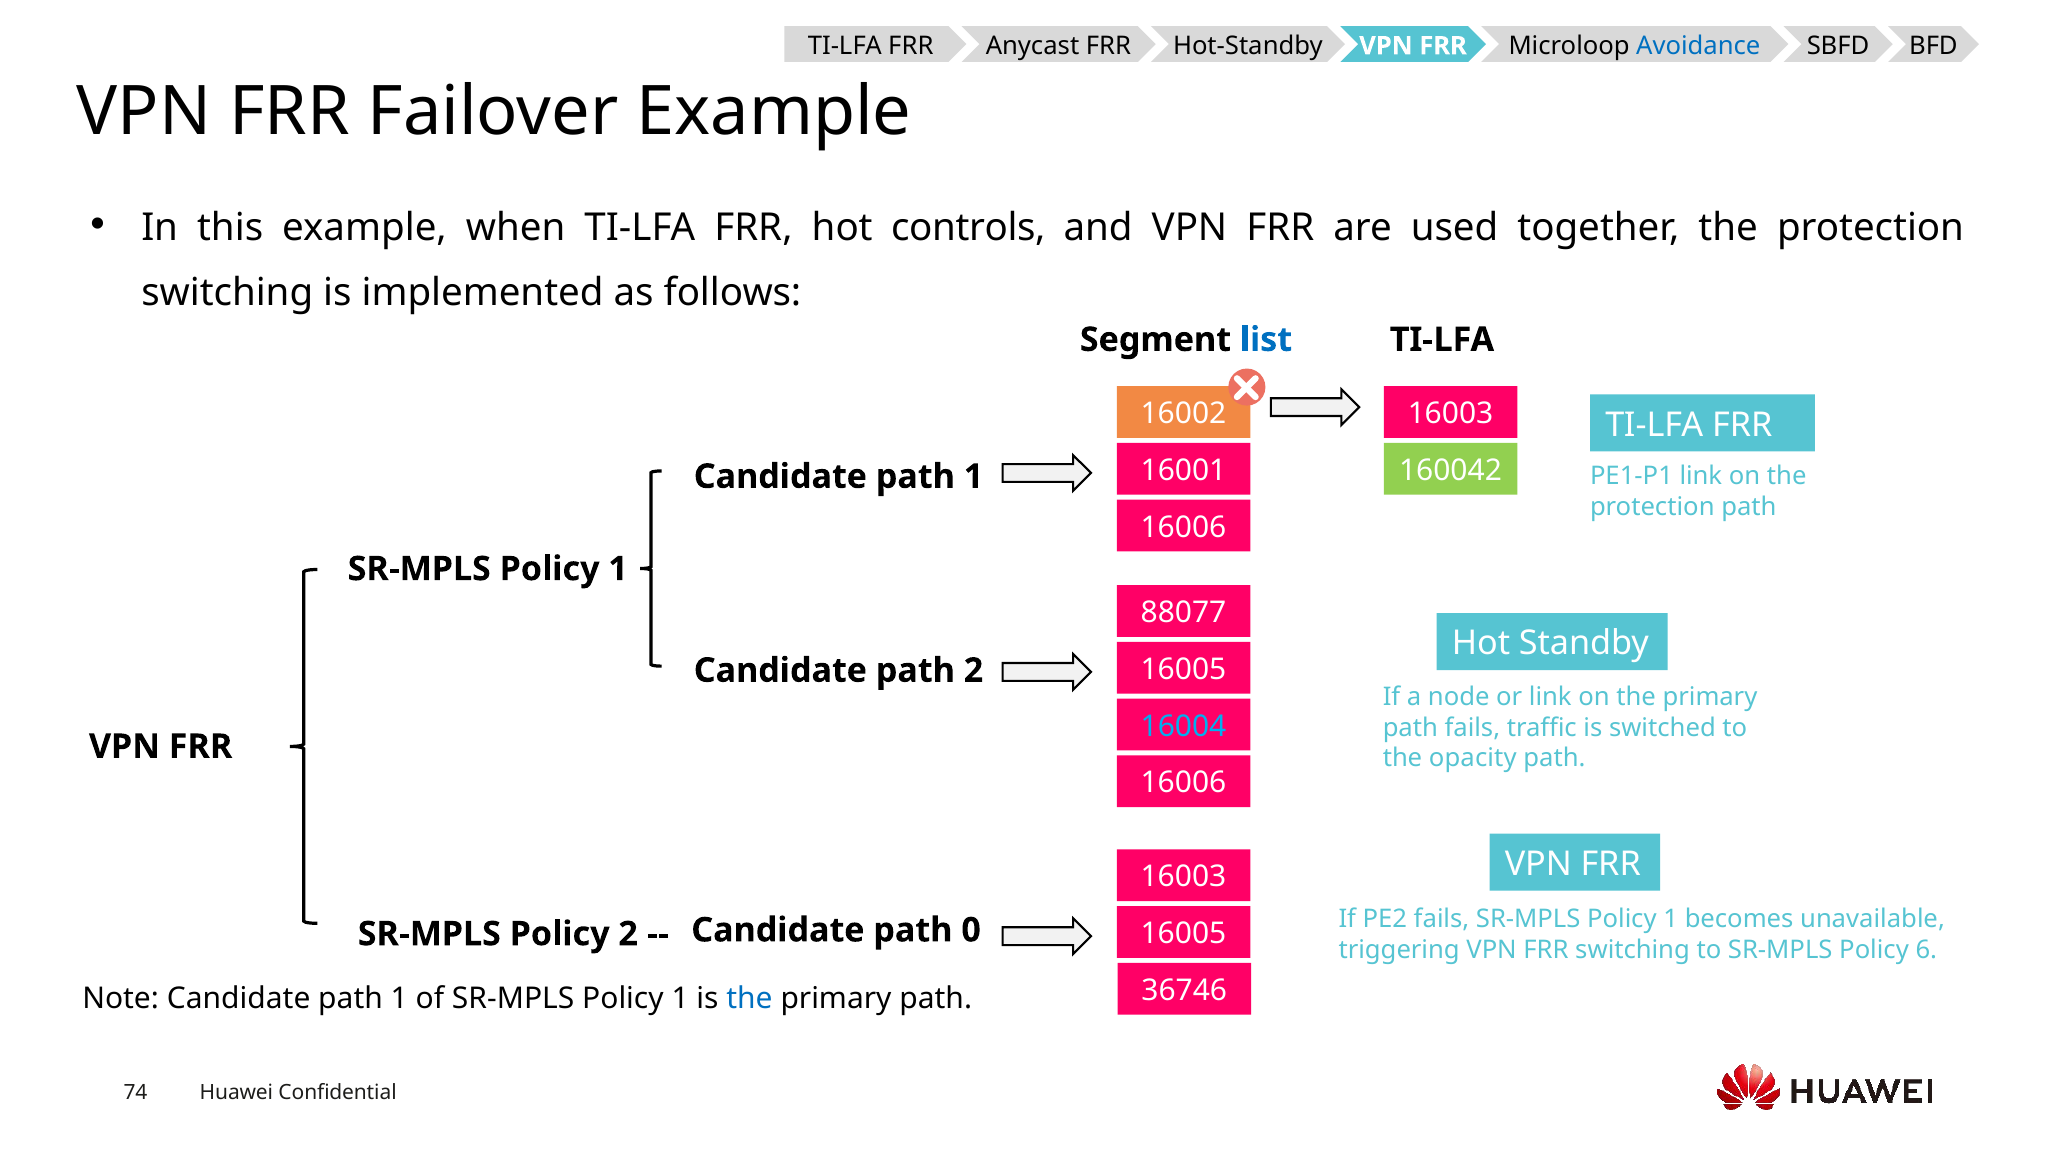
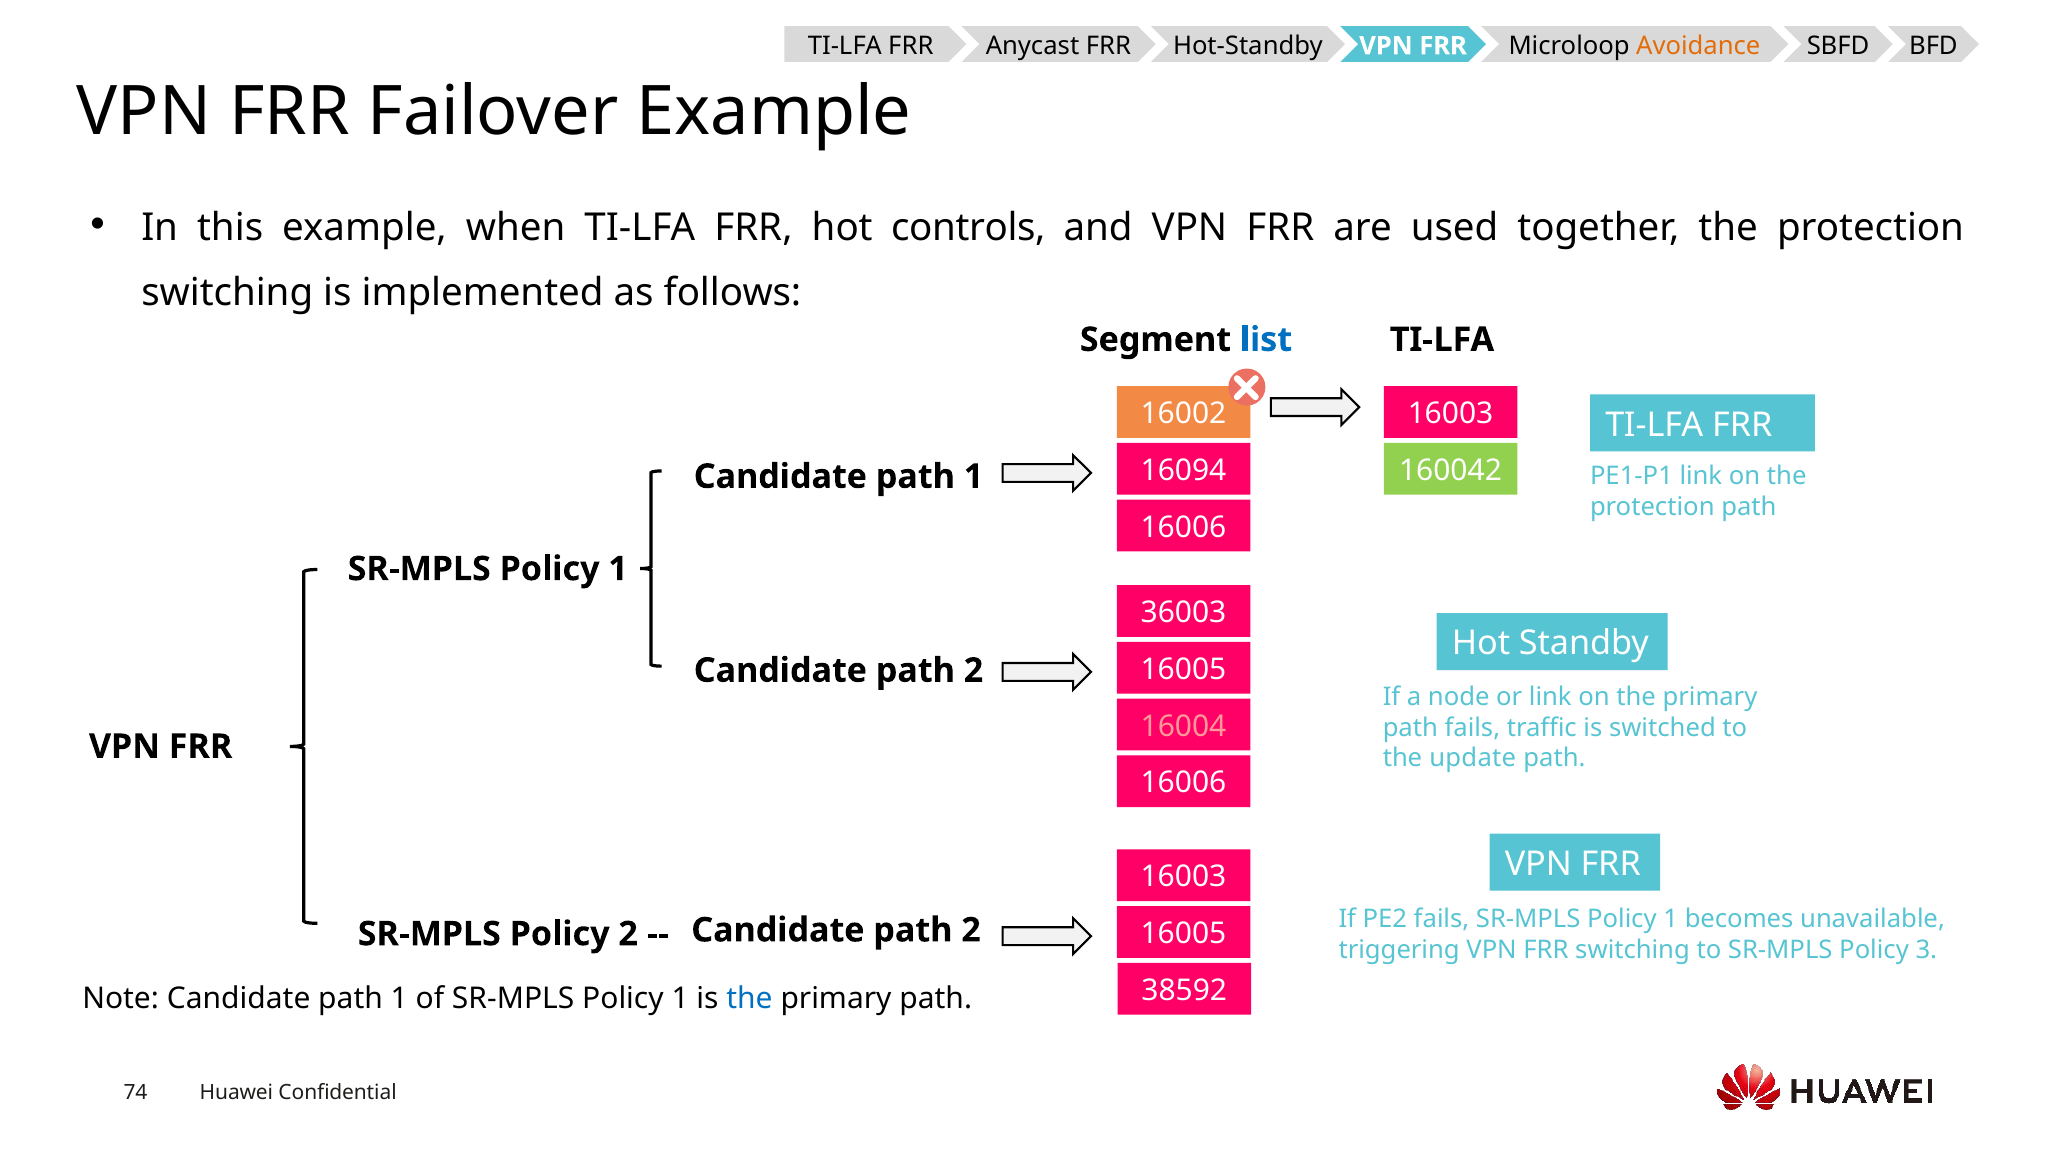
Avoidance colour: blue -> orange
16001: 16001 -> 16094
88077: 88077 -> 36003
16004 colour: light blue -> pink
opacity: opacity -> update
0 at (971, 930): 0 -> 2
6: 6 -> 3
36746: 36746 -> 38592
